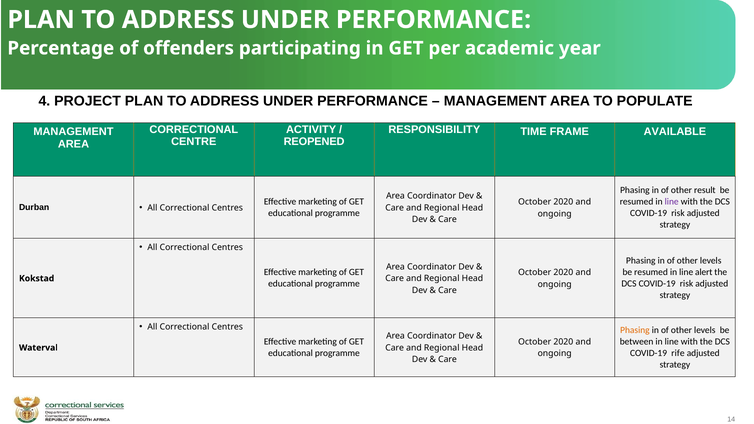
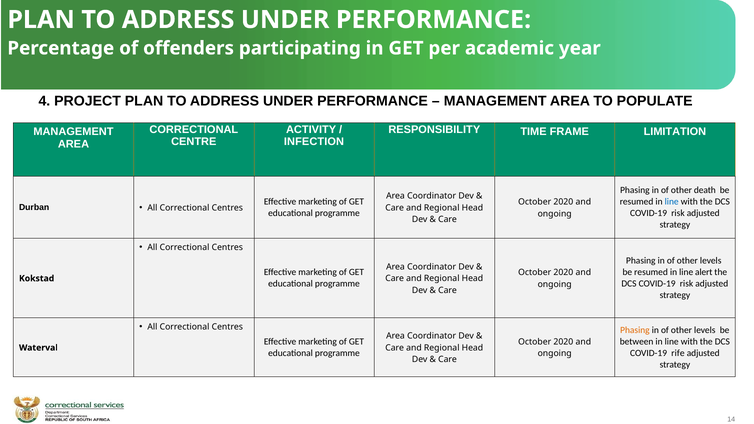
AVAILABLE: AVAILABLE -> LIMITATION
REOPENED: REOPENED -> INFECTION
result: result -> death
line at (672, 202) colour: purple -> blue
